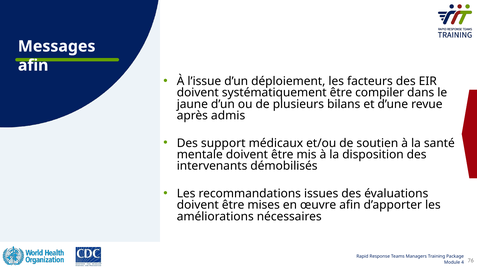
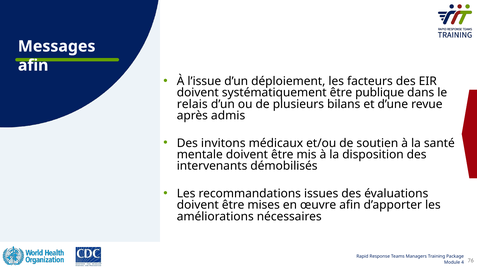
compiler: compiler -> publique
jaune: jaune -> relais
support: support -> invitons
